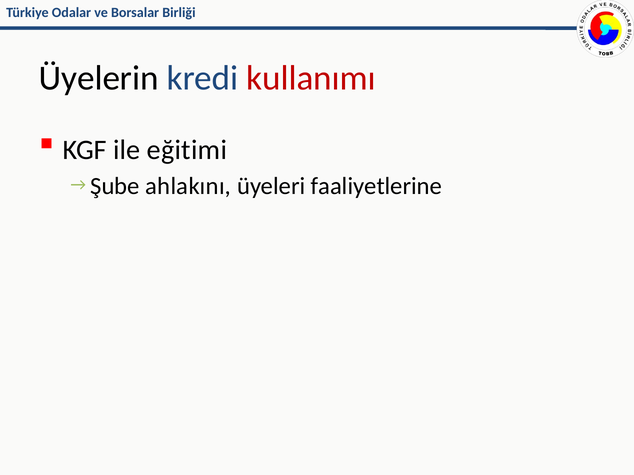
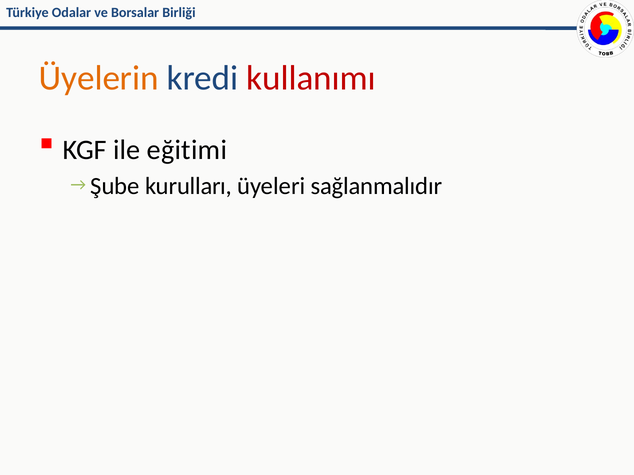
Üyelerin colour: black -> orange
ahlakını: ahlakını -> kurulları
faaliyetlerine: faaliyetlerine -> sağlanmalıdır
